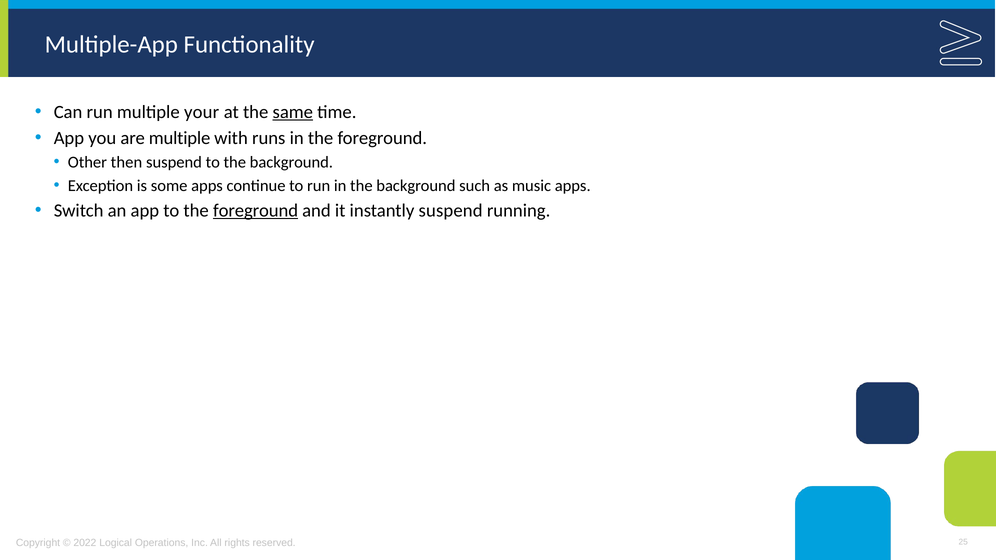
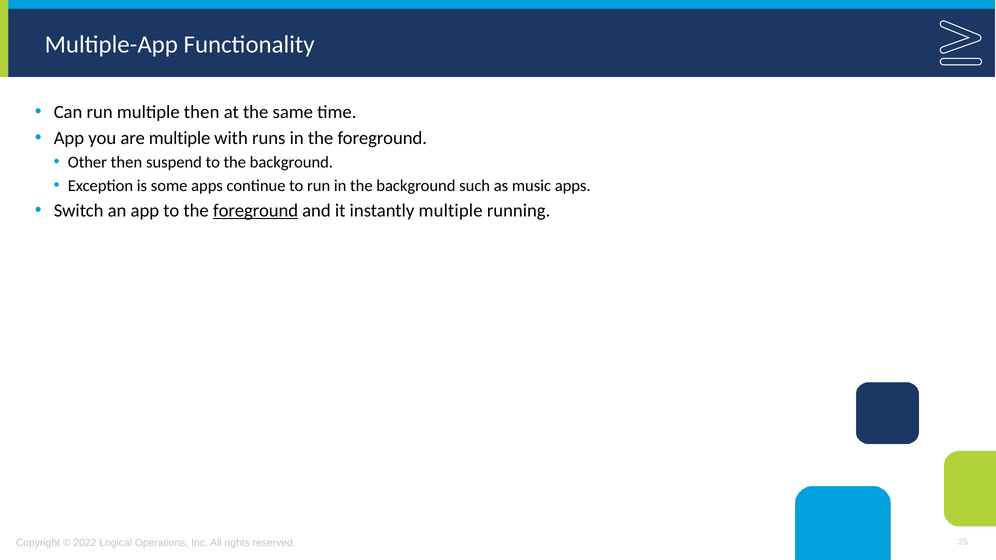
multiple your: your -> then
same underline: present -> none
instantly suspend: suspend -> multiple
